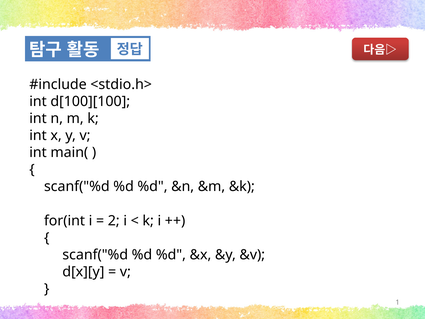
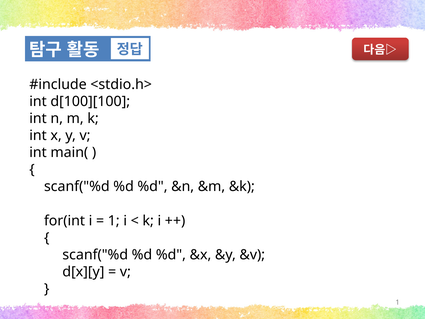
2 at (114, 220): 2 -> 1
